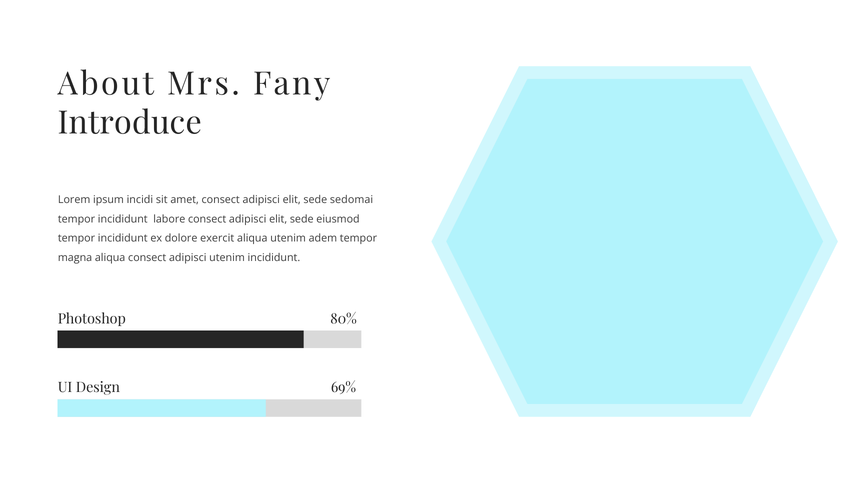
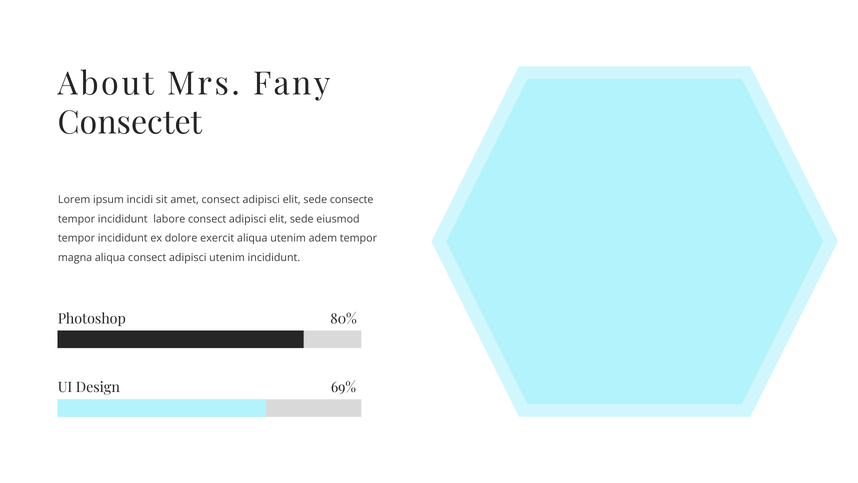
Introduce: Introduce -> Consectet
sedomai: sedomai -> consecte
